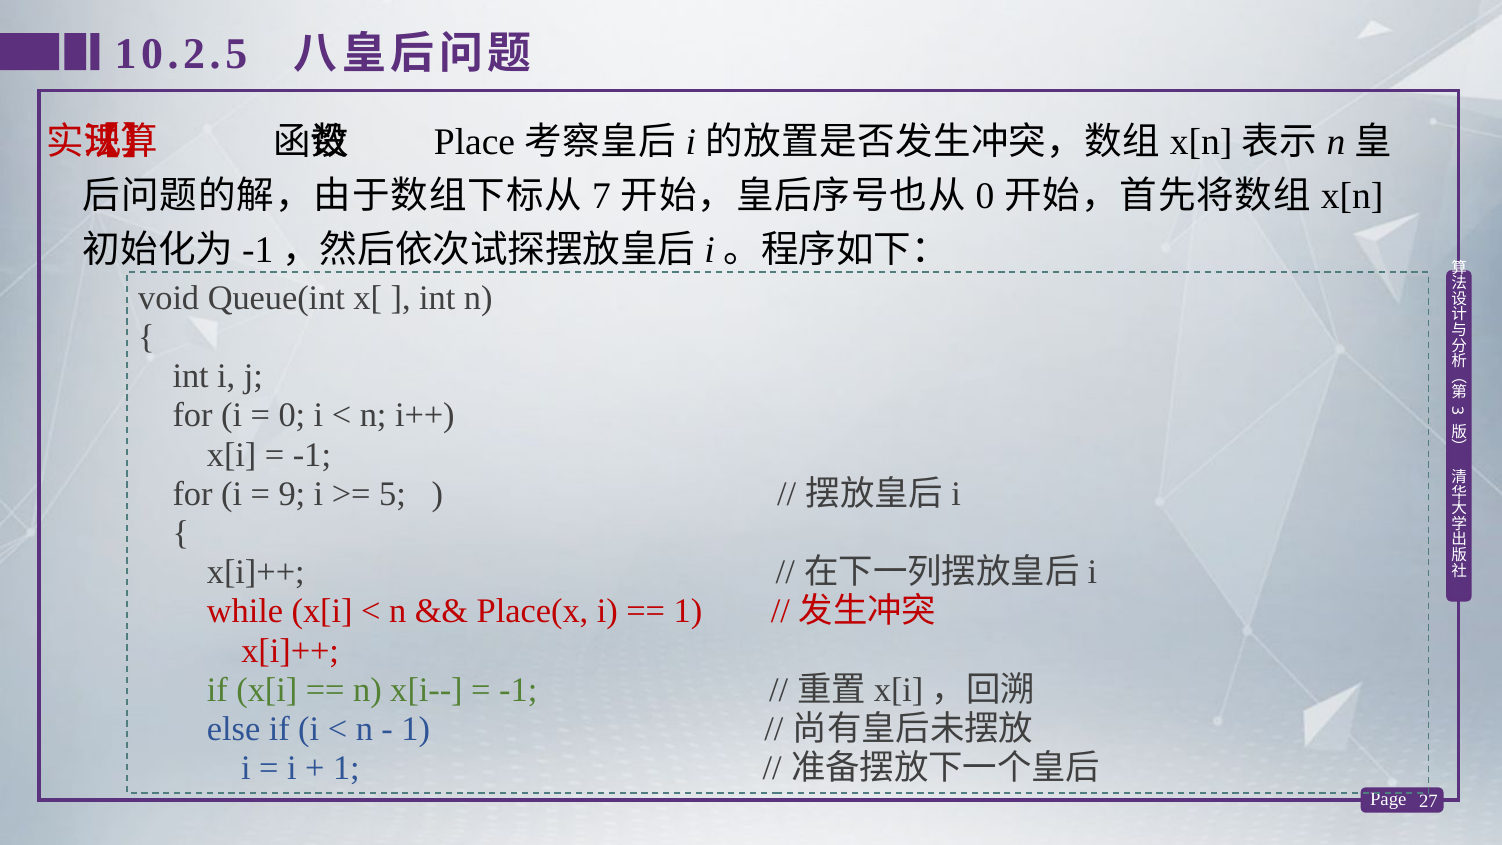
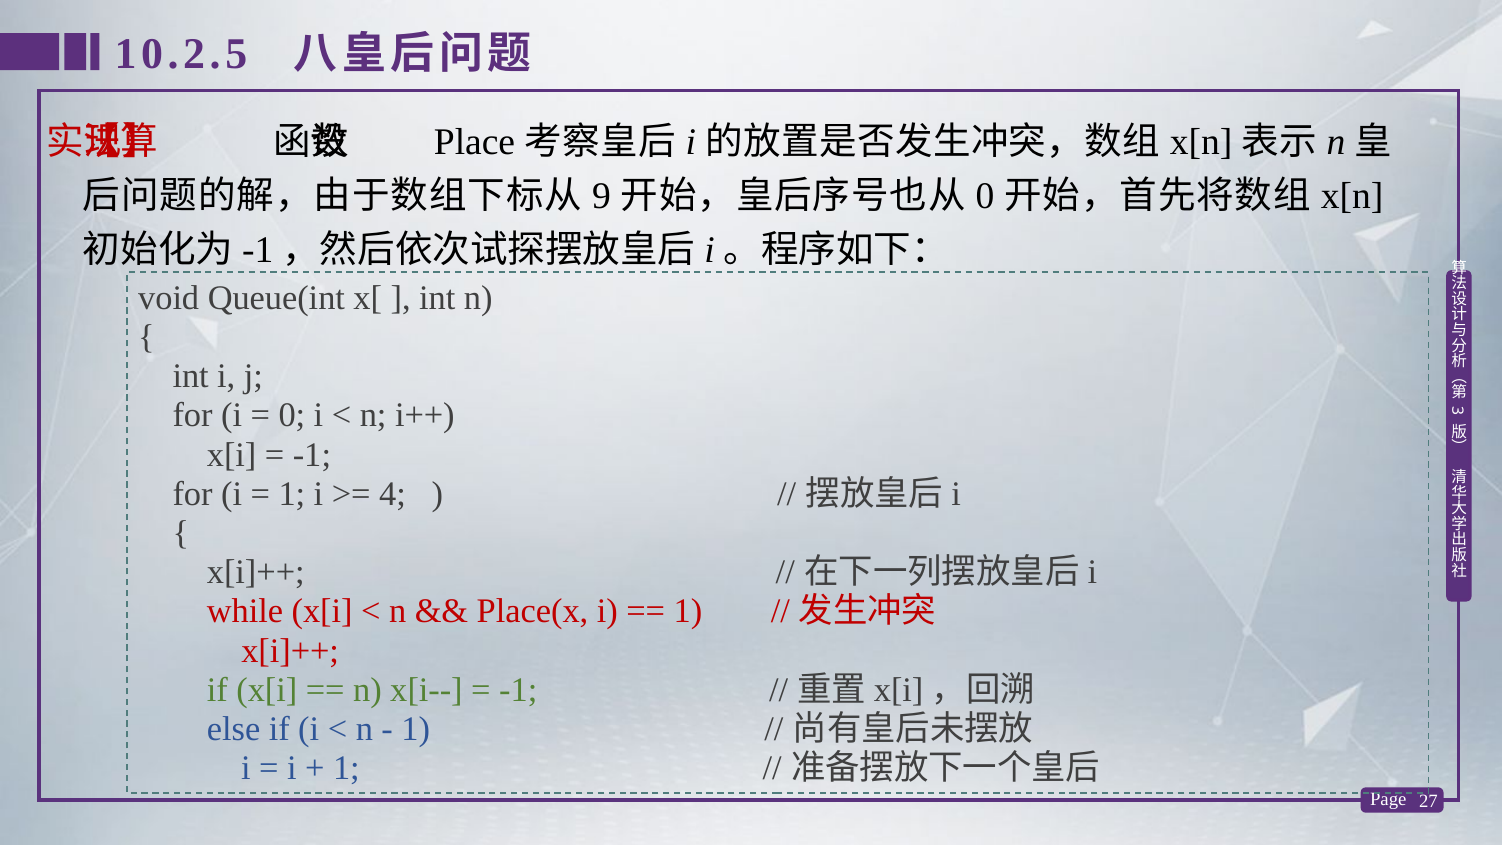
7: 7 -> 9
9 at (292, 494): 9 -> 1
5: 5 -> 4
